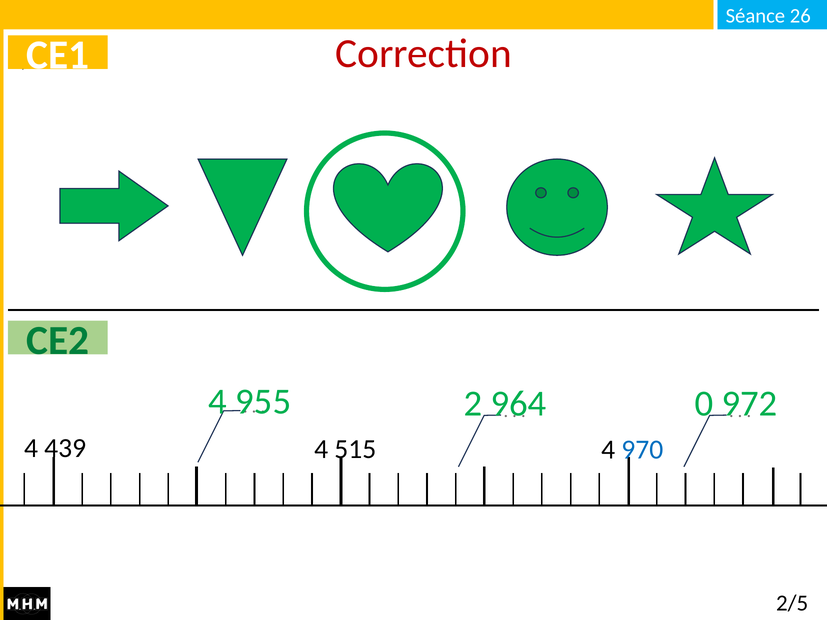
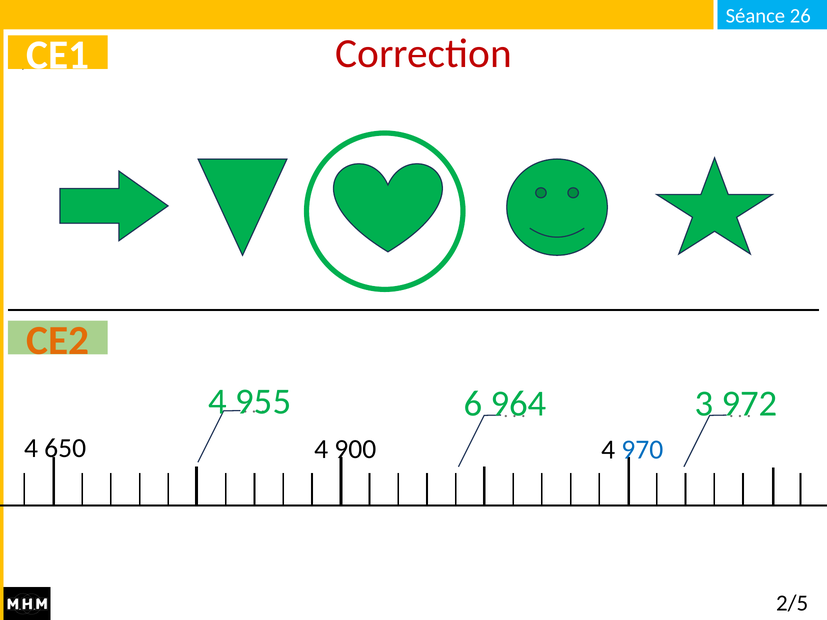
CE2 colour: green -> orange
2: 2 -> 6
0: 0 -> 3
439: 439 -> 650
515: 515 -> 900
